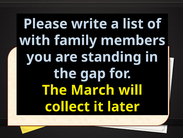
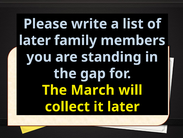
with at (35, 40): with -> later
